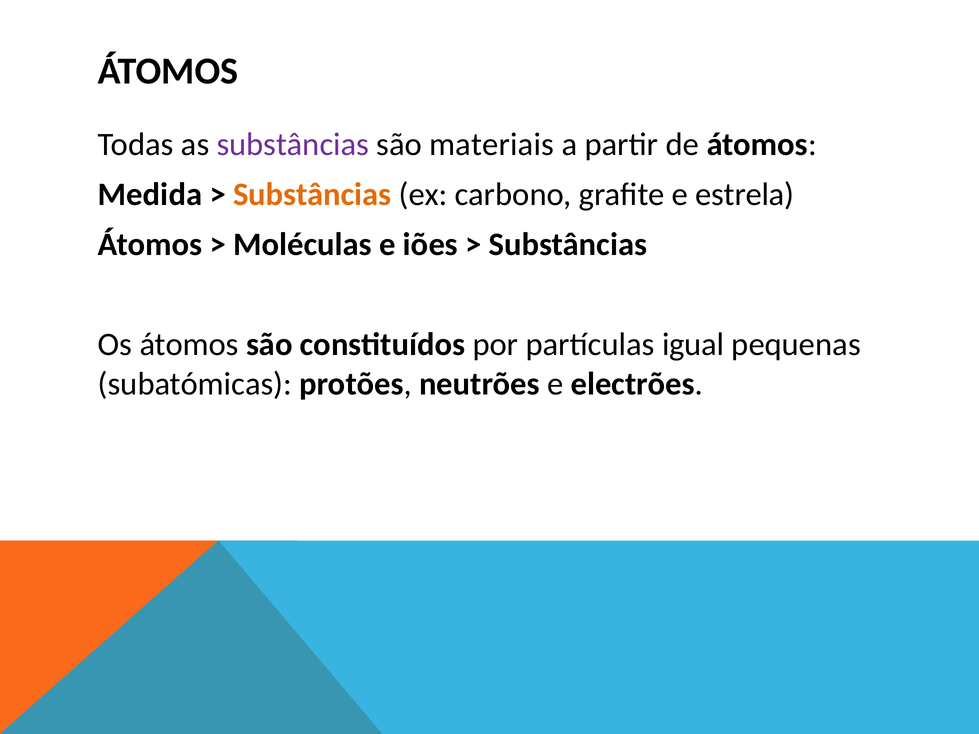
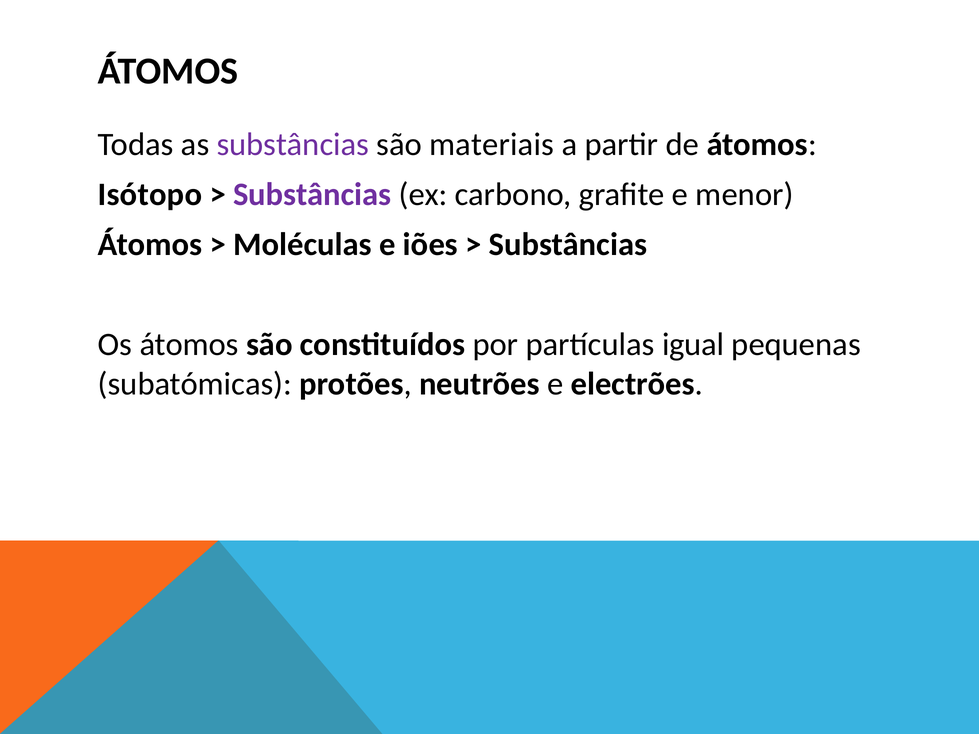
Medida: Medida -> Isótopo
Substâncias at (312, 195) colour: orange -> purple
estrela: estrela -> menor
